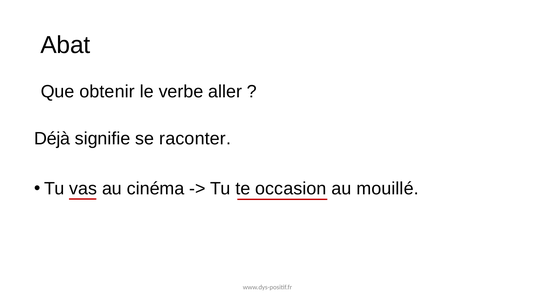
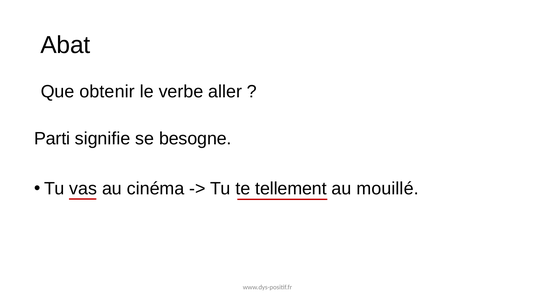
Déjà: Déjà -> Parti
raconter: raconter -> besogne
occasion: occasion -> tellement
